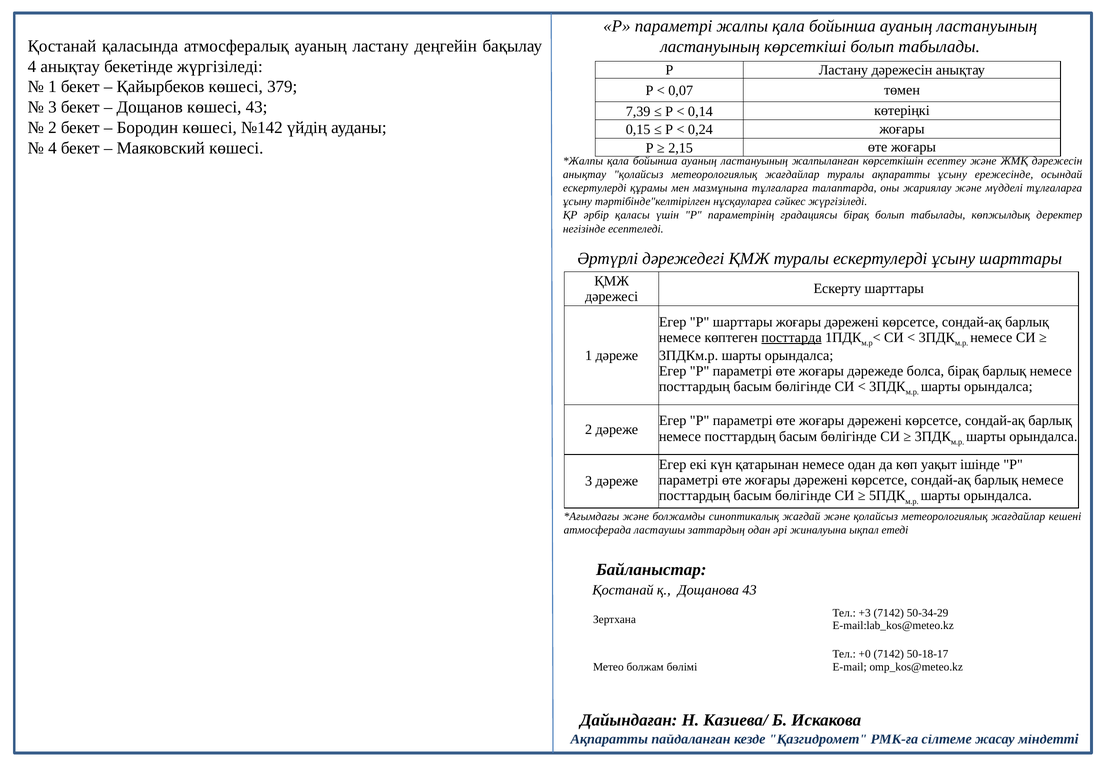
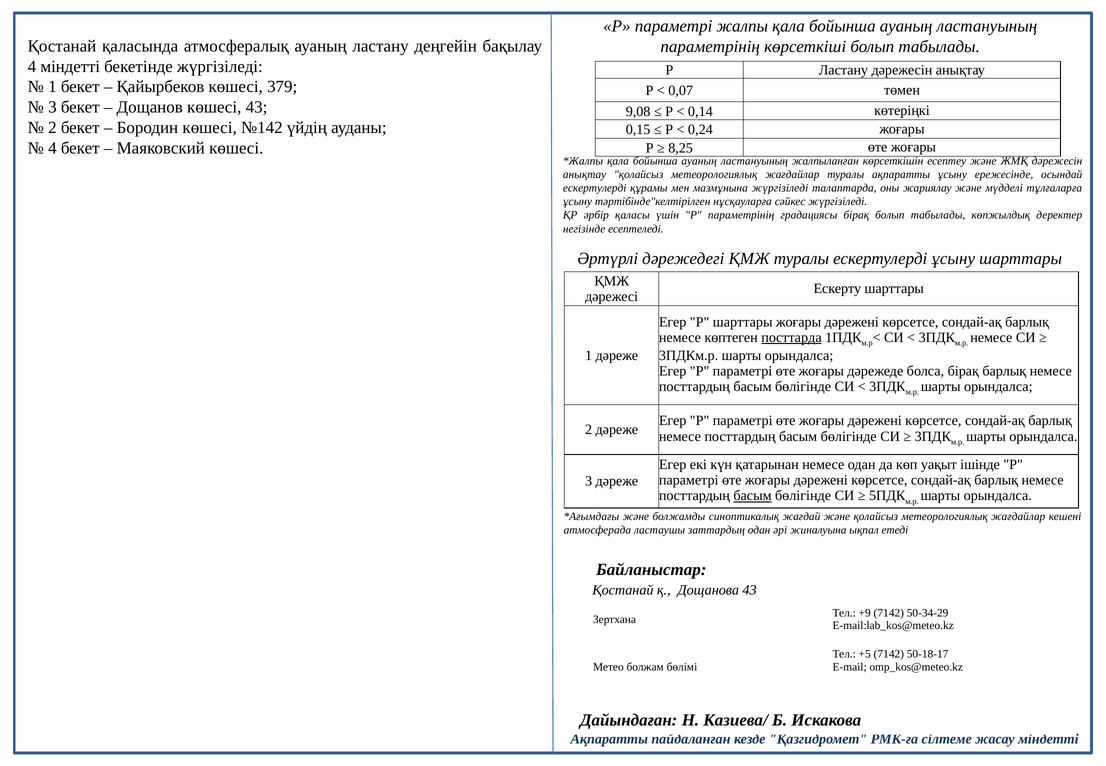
ластануының at (710, 46): ластануының -> параметрінің
4 анықтау: анықтау -> міндетті
7,39: 7,39 -> 9,08
2,15: 2,15 -> 8,25
мазмұнына тұлғаларға: тұлғаларға -> жүргізіледі
басым at (753, 496) underline: none -> present
+3: +3 -> +9
+0: +0 -> +5
